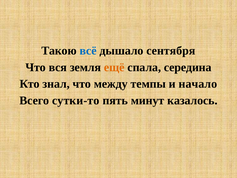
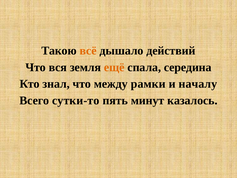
всё colour: blue -> orange
сентября: сентября -> действий
темпы: темпы -> рамки
начало: начало -> началу
